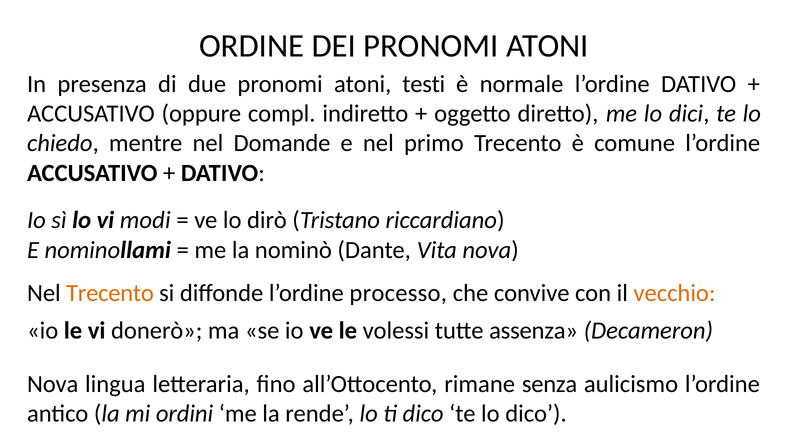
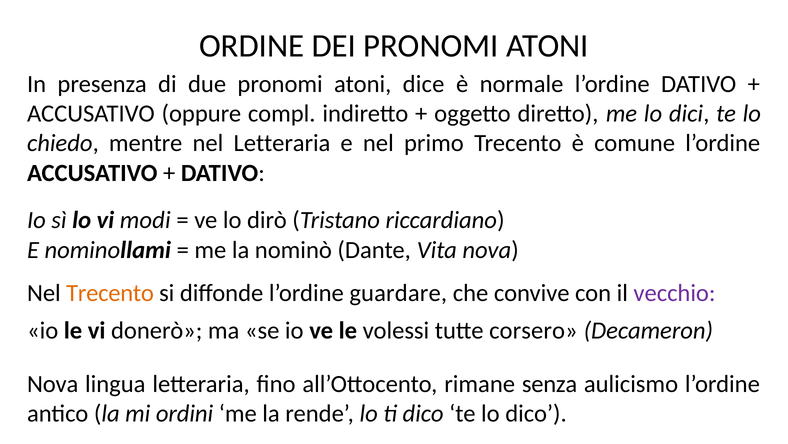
testi: testi -> dice
nel Domande: Domande -> Letteraria
processo: processo -> guardare
vecchio colour: orange -> purple
assenza: assenza -> corsero
